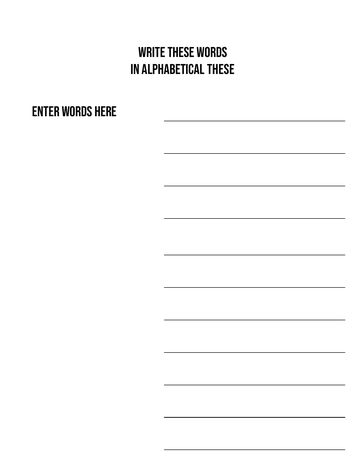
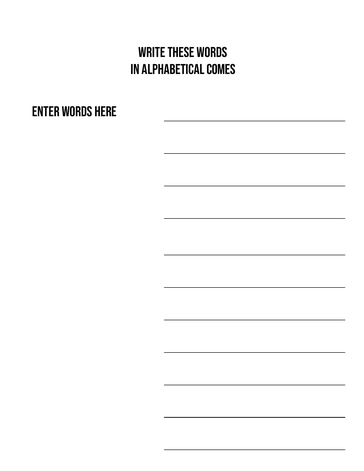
alphabetical these: these -> comes
